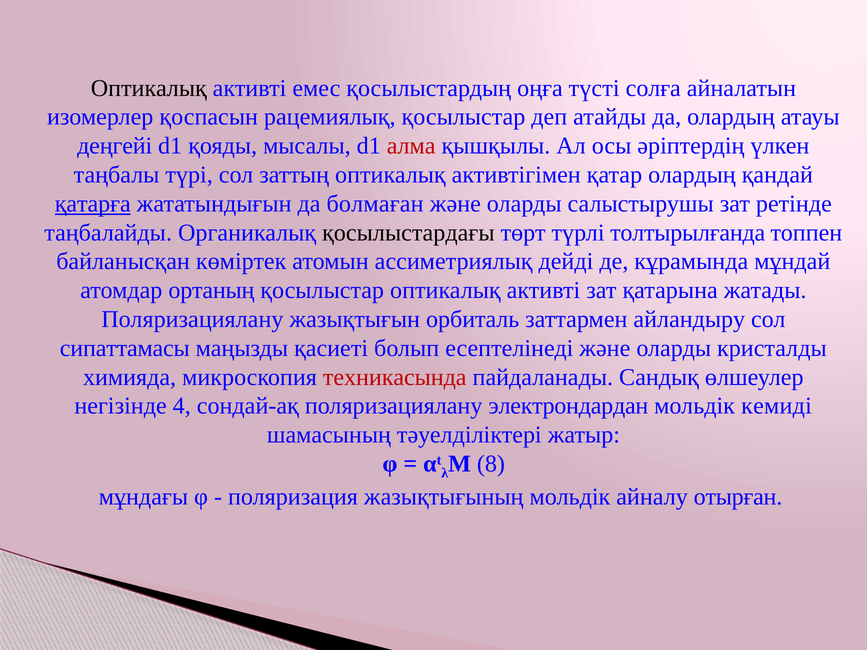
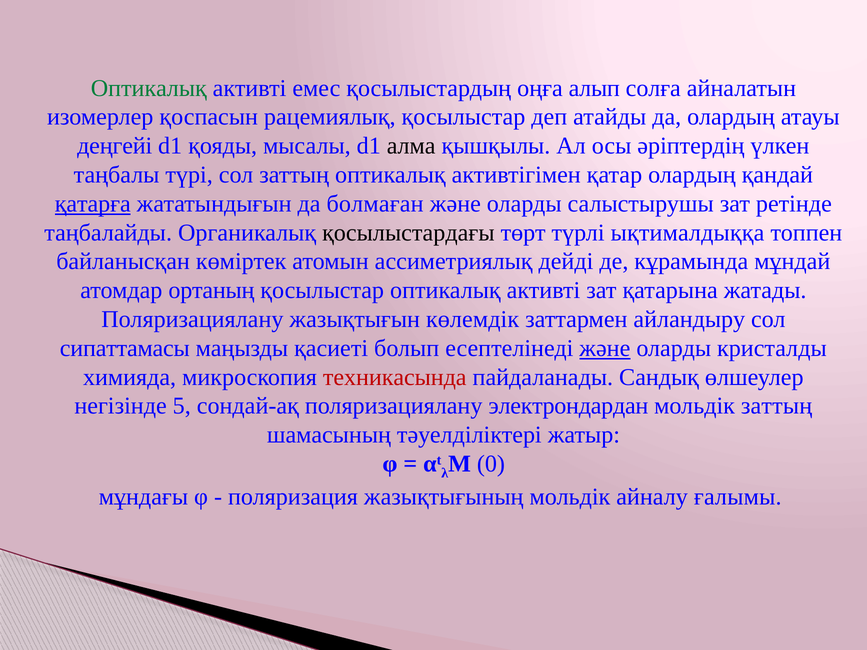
Оптикалық at (149, 88) colour: black -> green
түсті: түсті -> алып
алма colour: red -> black
толтырылғанда: толтырылғанда -> ықтималдыққа
орбиталь: орбиталь -> көлемдік
және at (605, 348) underline: none -> present
4: 4 -> 5
мольдік кемиді: кемиді -> заттың
8: 8 -> 0
отырған: отырған -> ғалымы
